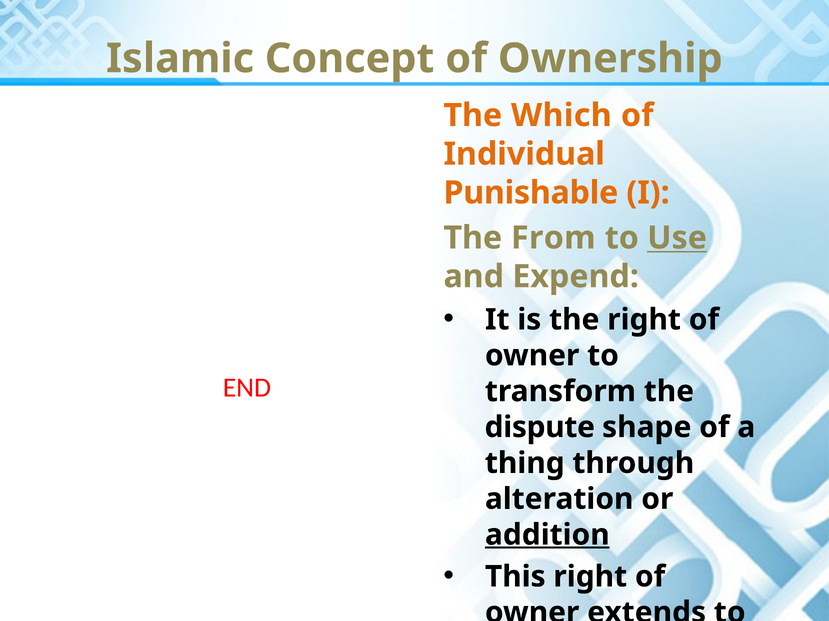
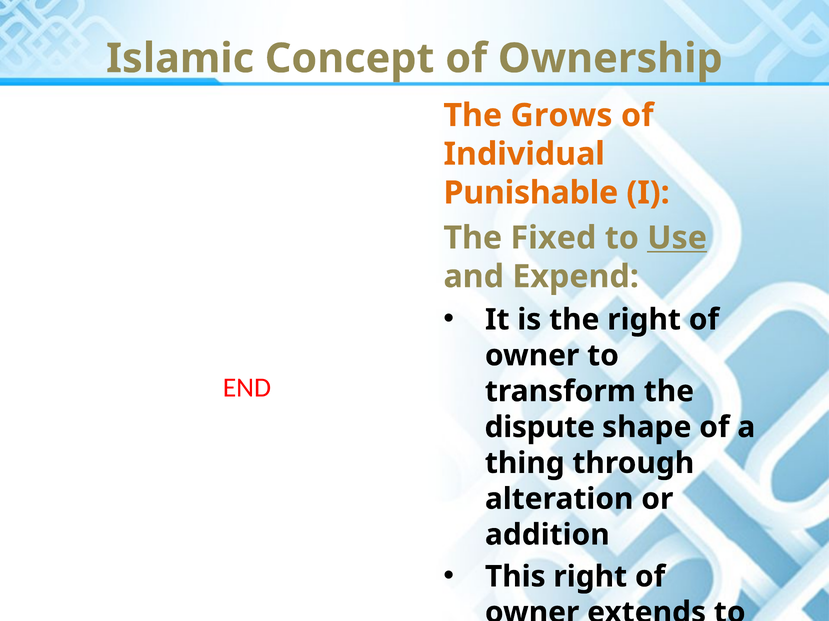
Which: Which -> Grows
From: From -> Fixed
addition underline: present -> none
